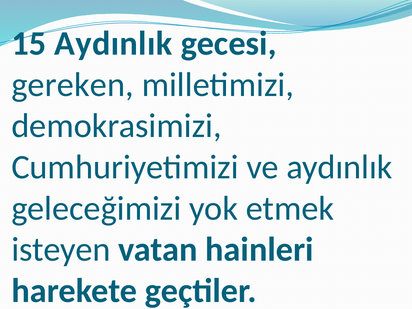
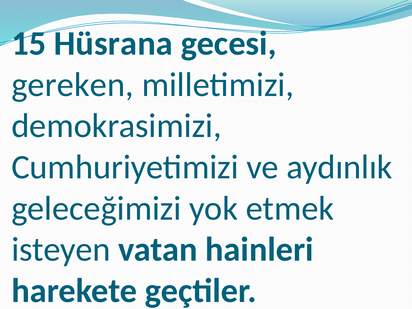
15 Aydınlık: Aydınlık -> Hüsrana
